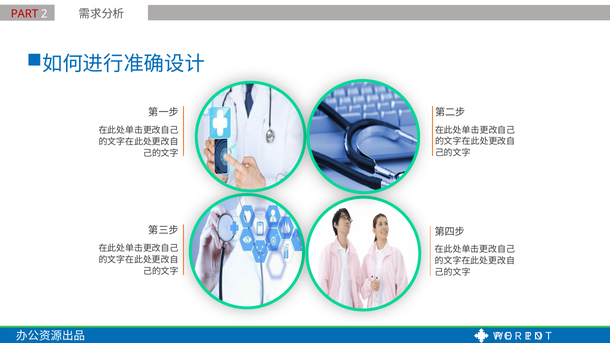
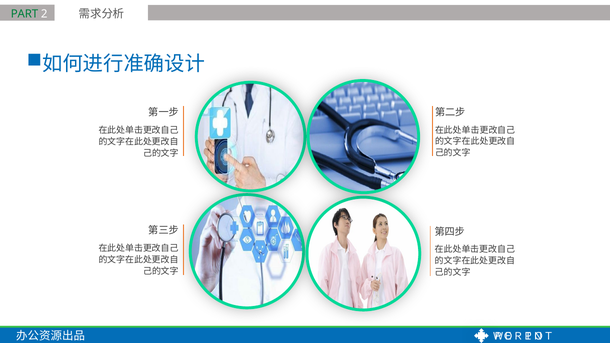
PART colour: red -> green
